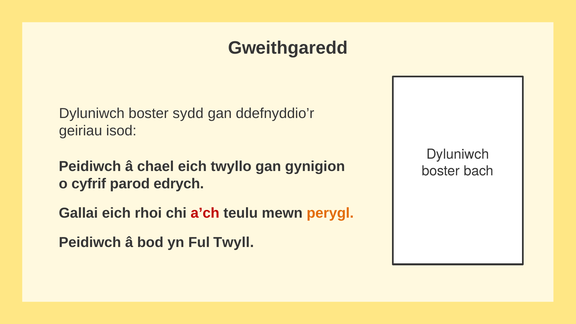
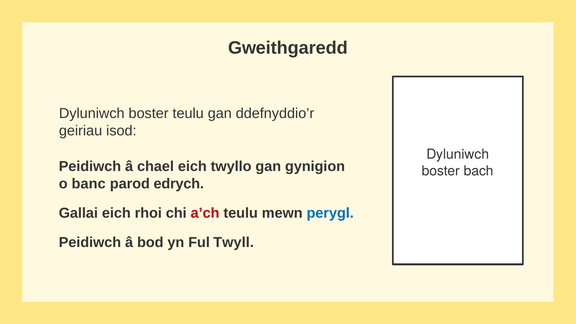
boster sydd: sydd -> teulu
cyfrif: cyfrif -> banc
perygl colour: orange -> blue
